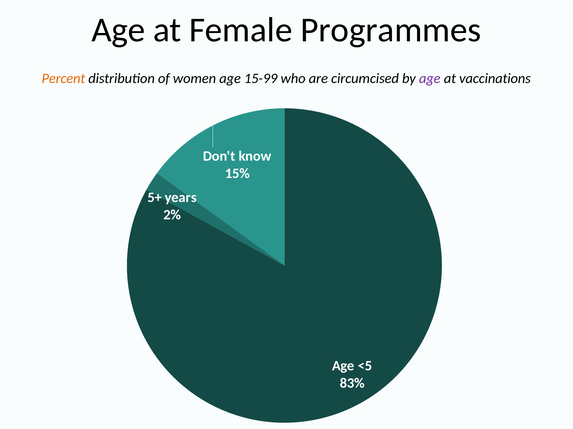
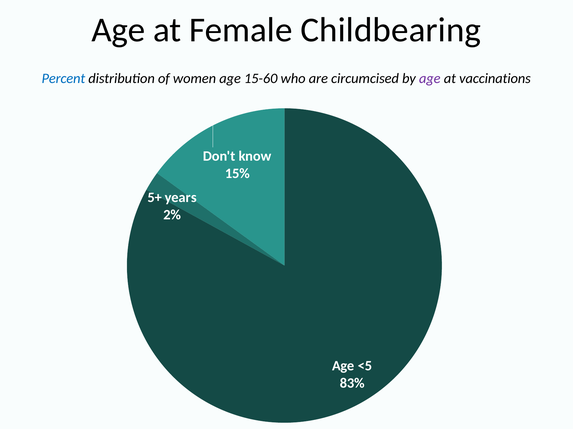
Programmes: Programmes -> Childbearing
Percent colour: orange -> blue
15-99: 15-99 -> 15-60
